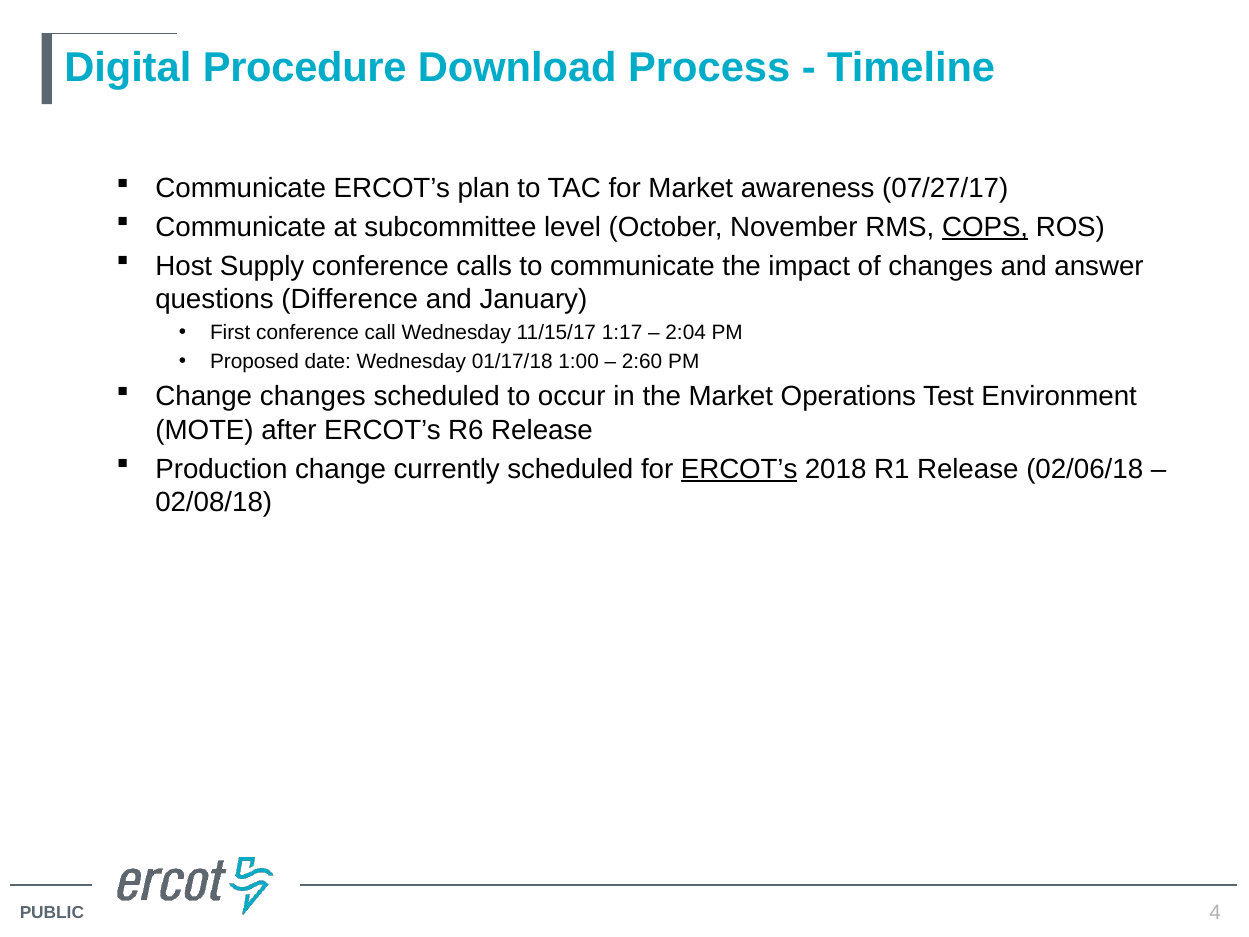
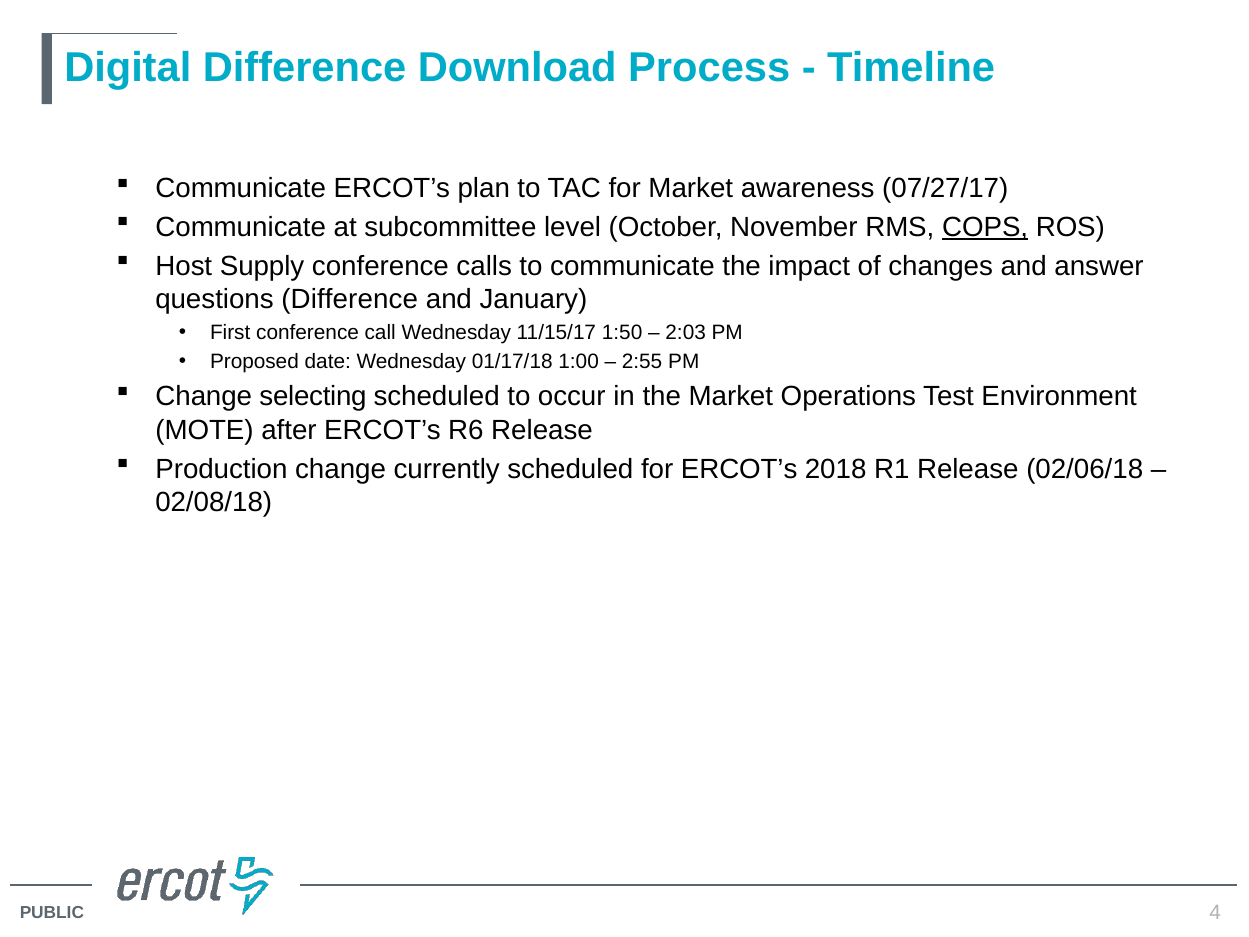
Digital Procedure: Procedure -> Difference
1:17: 1:17 -> 1:50
2:04: 2:04 -> 2:03
2:60: 2:60 -> 2:55
Change changes: changes -> selecting
ERCOT’s at (739, 469) underline: present -> none
